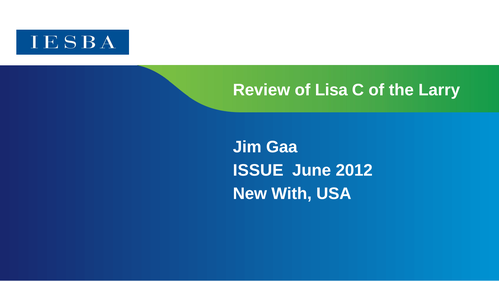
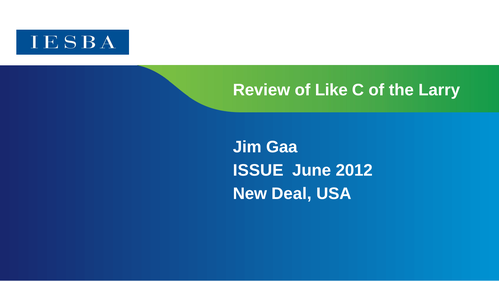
Lisa: Lisa -> Like
With: With -> Deal
